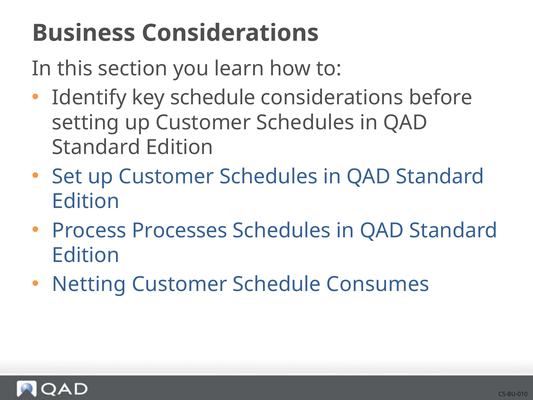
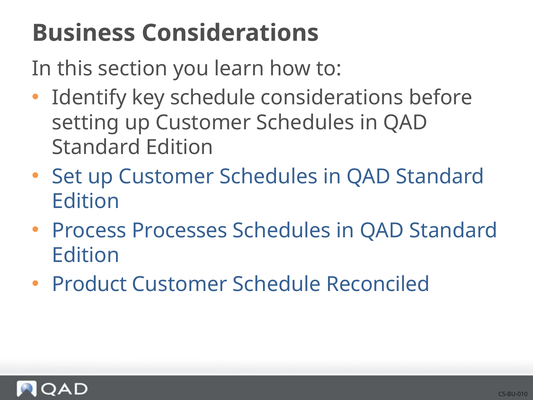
Netting: Netting -> Product
Consumes: Consumes -> Reconciled
